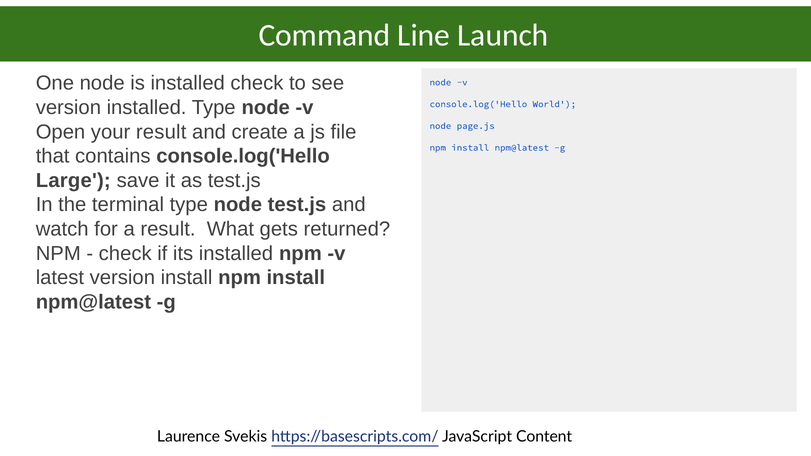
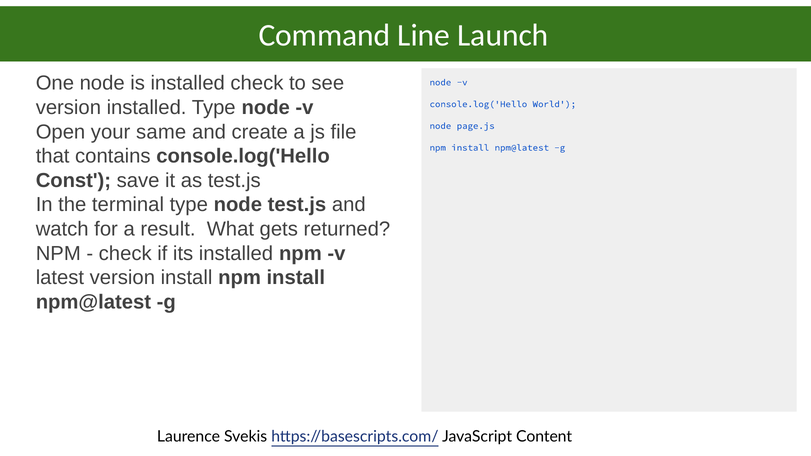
your result: result -> same
Large: Large -> Const
